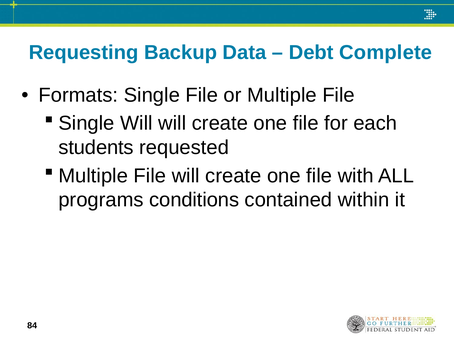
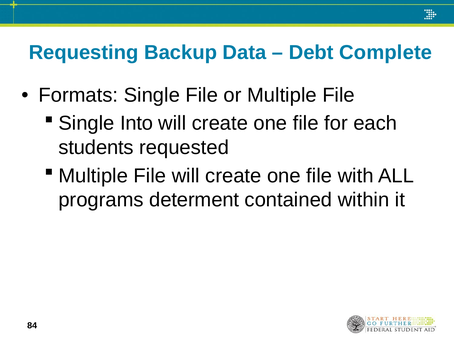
Will at (136, 123): Will -> Into
conditions: conditions -> determent
